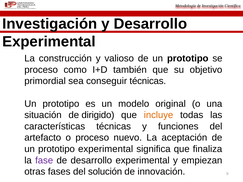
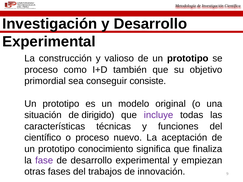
conseguir técnicas: técnicas -> consiste
incluye colour: orange -> purple
artefacto: artefacto -> científico
prototipo experimental: experimental -> conocimiento
solución: solución -> trabajos
